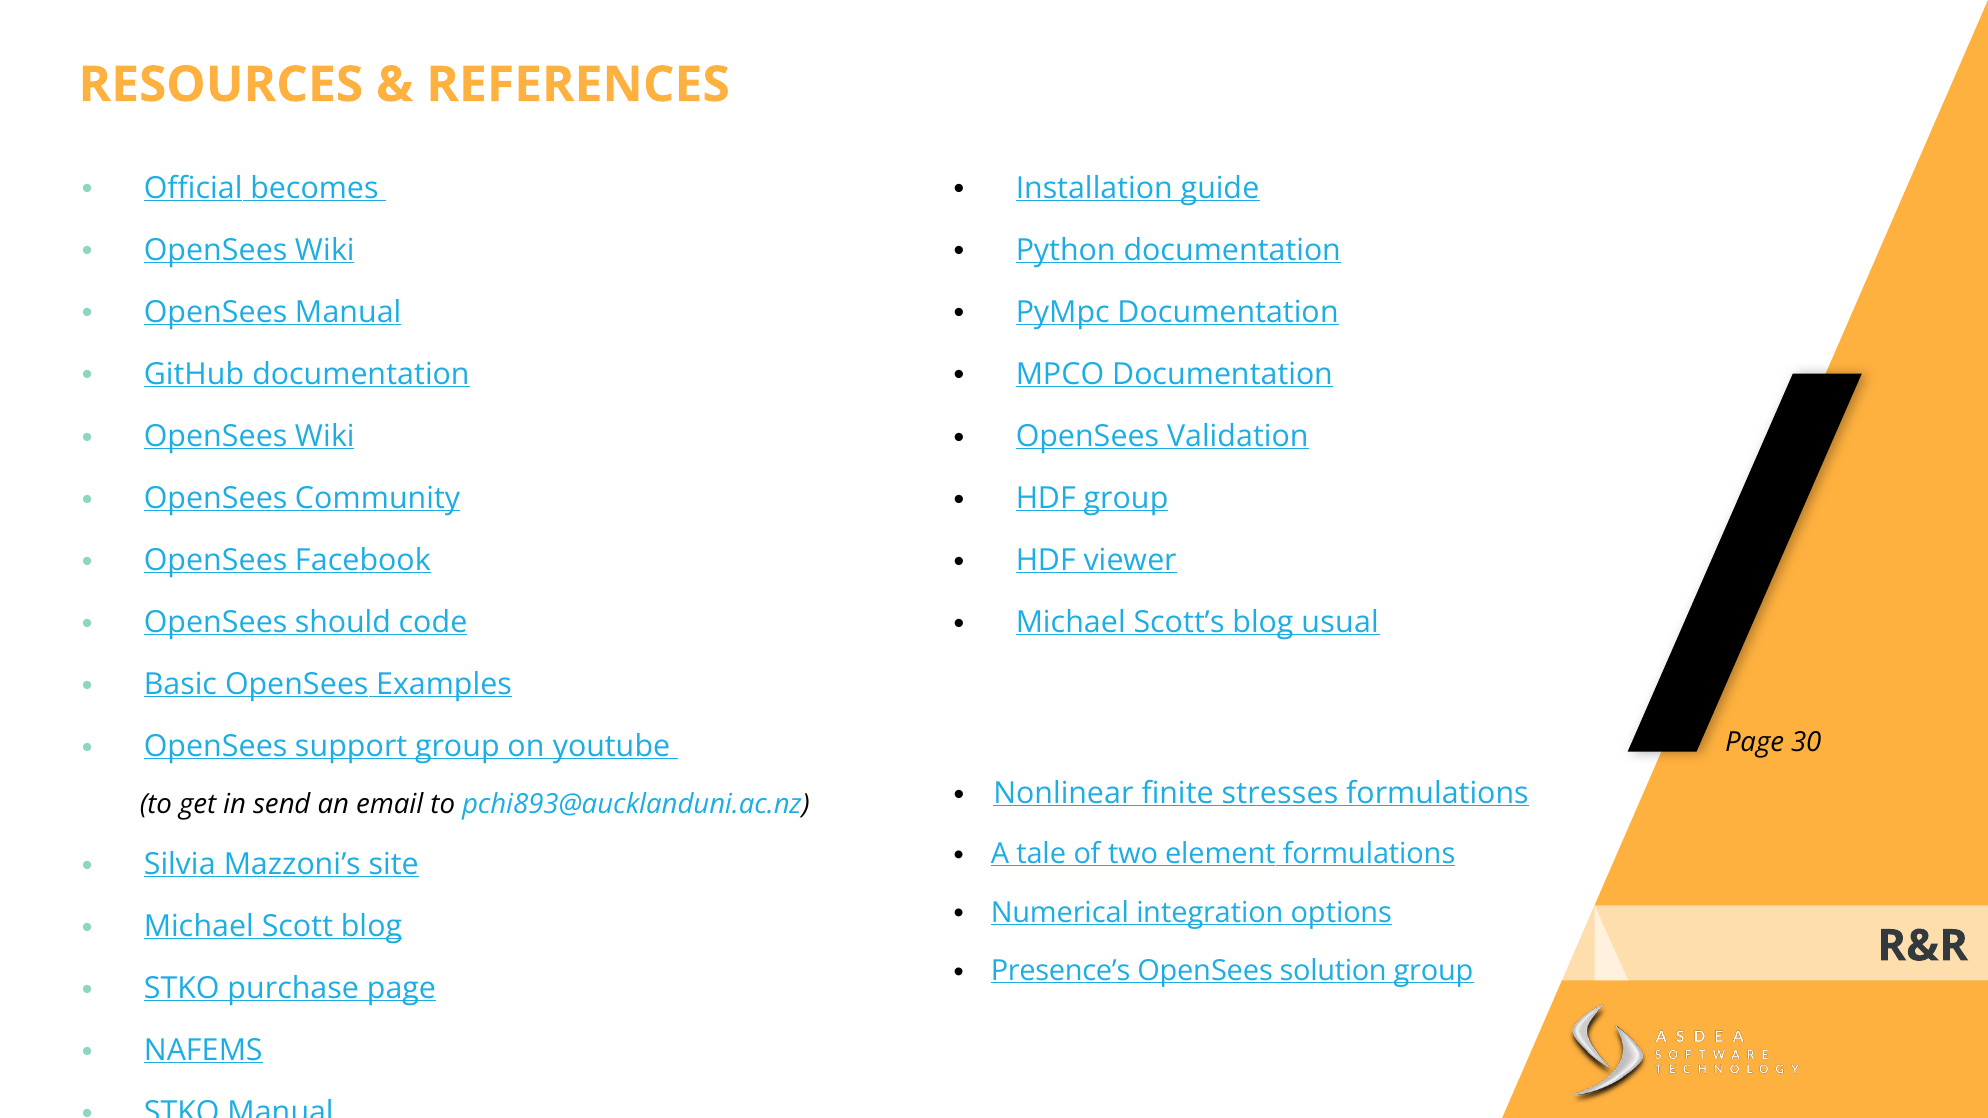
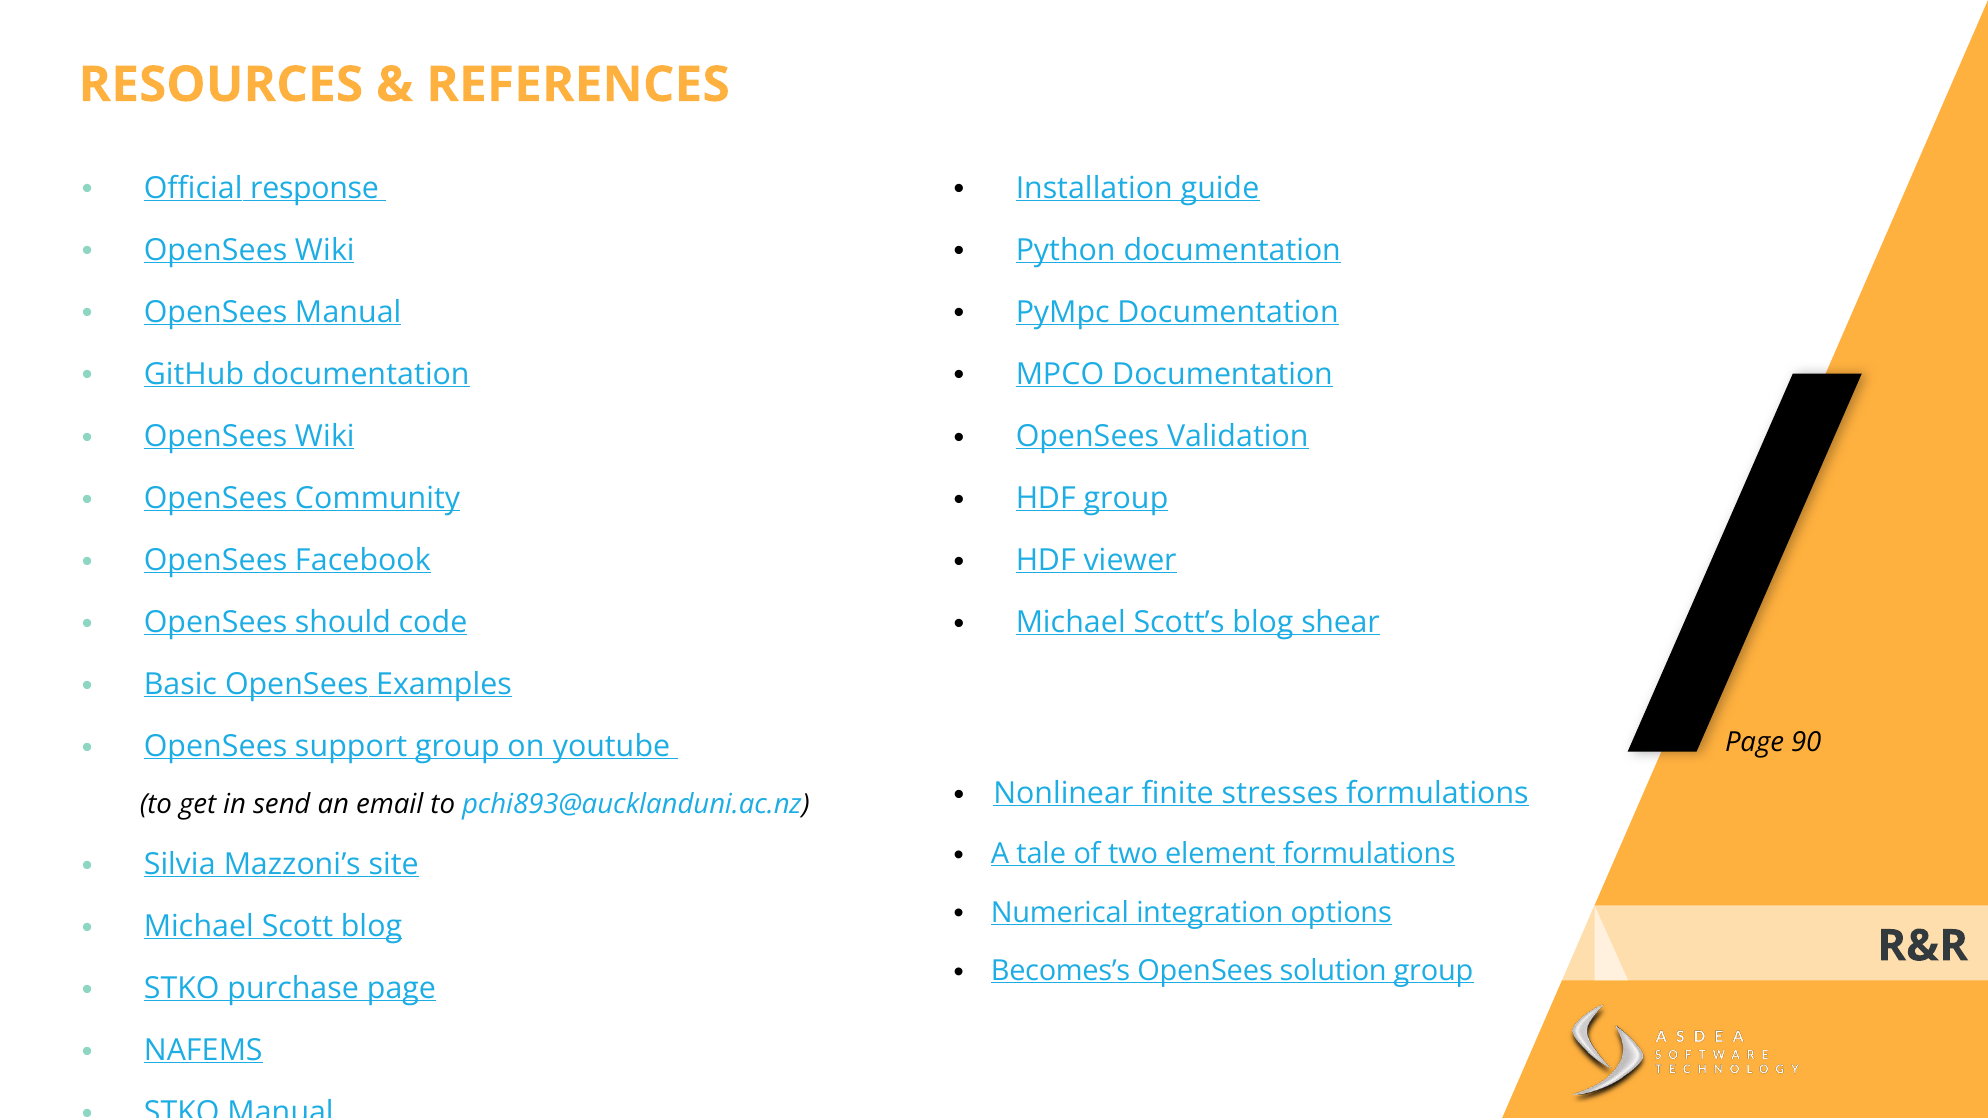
becomes: becomes -> response
usual: usual -> shear
30: 30 -> 90
Presence’s: Presence’s -> Becomes’s
